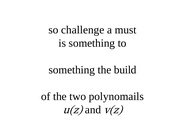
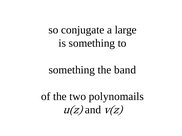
challenge: challenge -> conjugate
must: must -> large
build: build -> band
